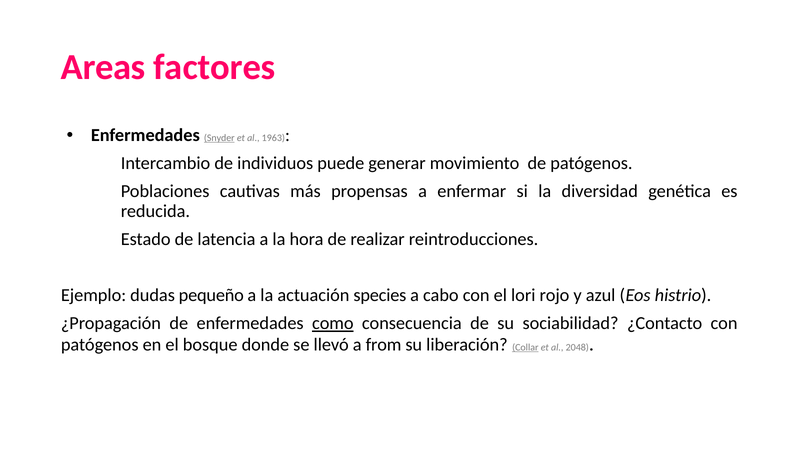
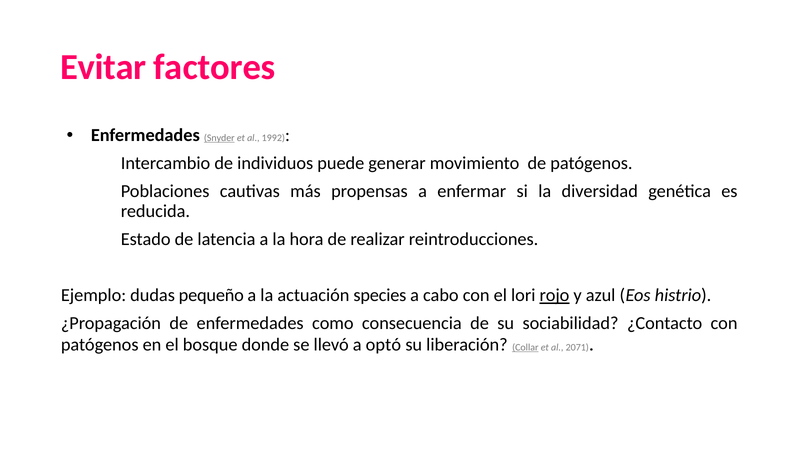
Areas: Areas -> Evitar
1963: 1963 -> 1992
rojo underline: none -> present
como underline: present -> none
from: from -> optó
2048: 2048 -> 2071
